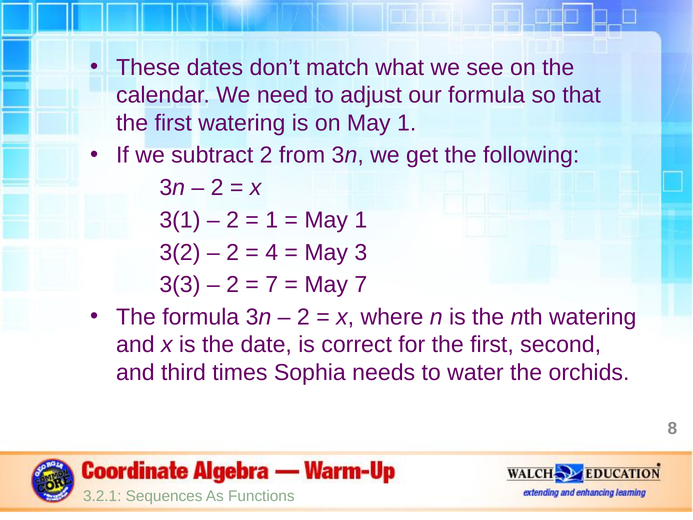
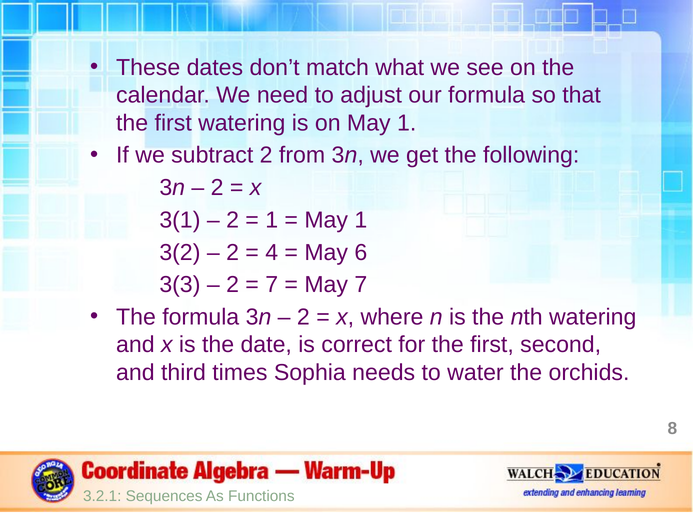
3: 3 -> 6
